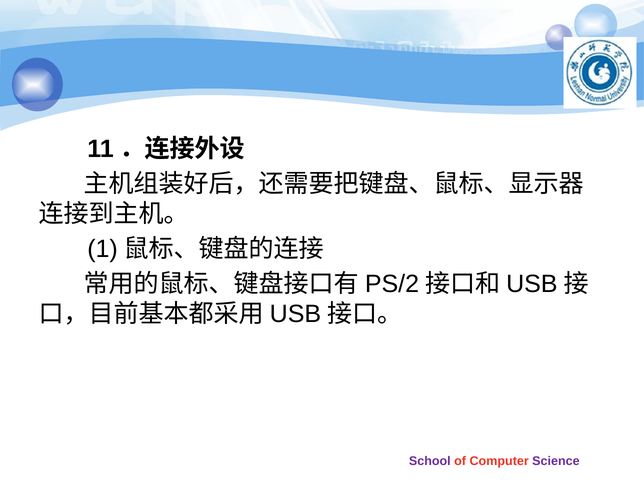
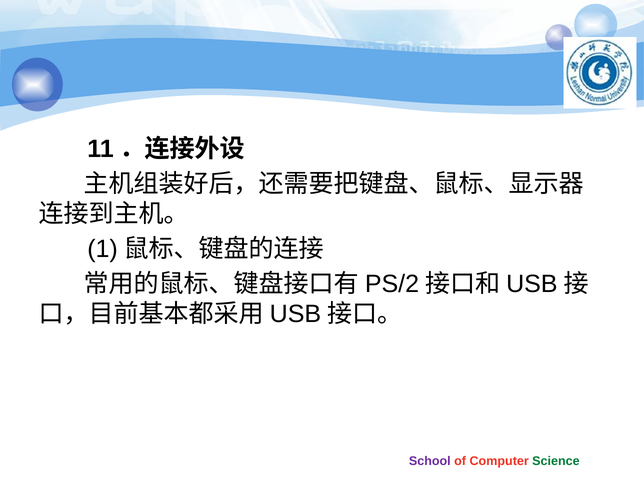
Science colour: purple -> green
